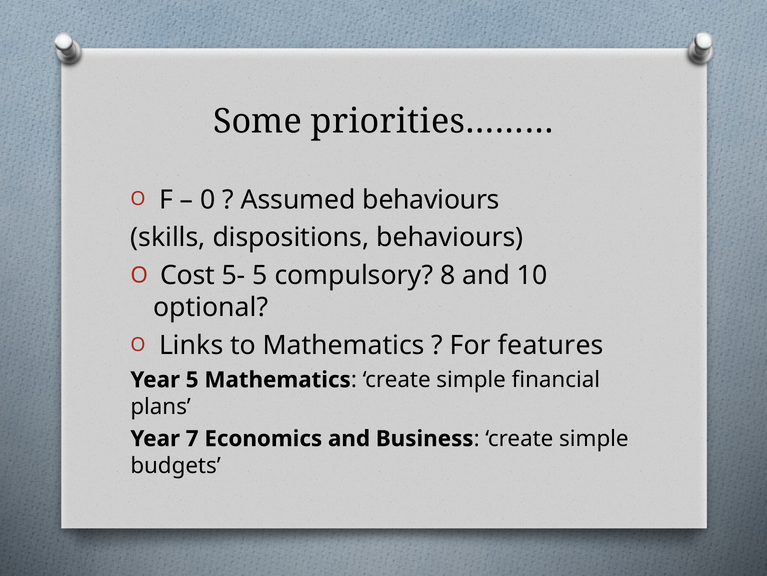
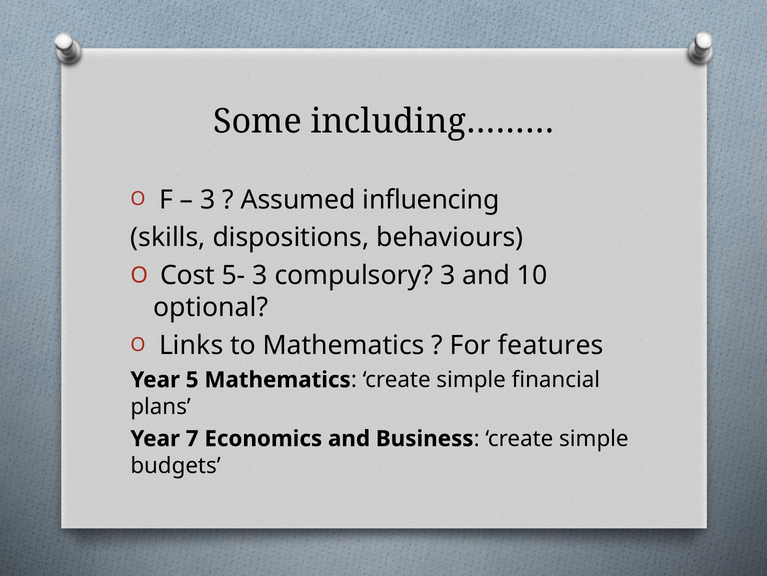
priorities………: priorities……… -> including………
0 at (208, 199): 0 -> 3
Assumed behaviours: behaviours -> influencing
5- 5: 5 -> 3
compulsory 8: 8 -> 3
